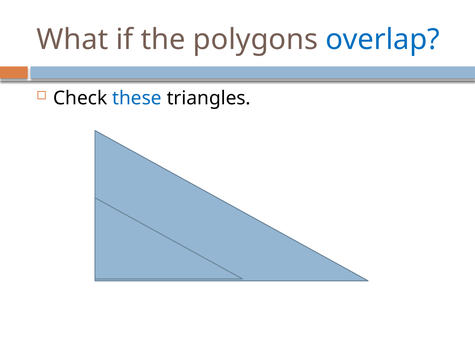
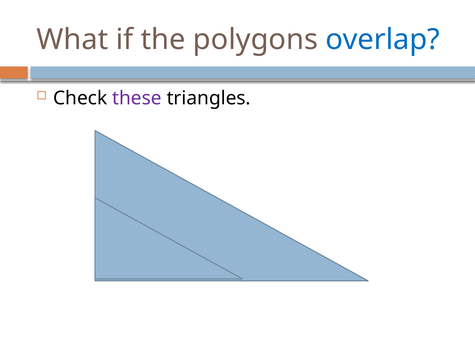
these colour: blue -> purple
